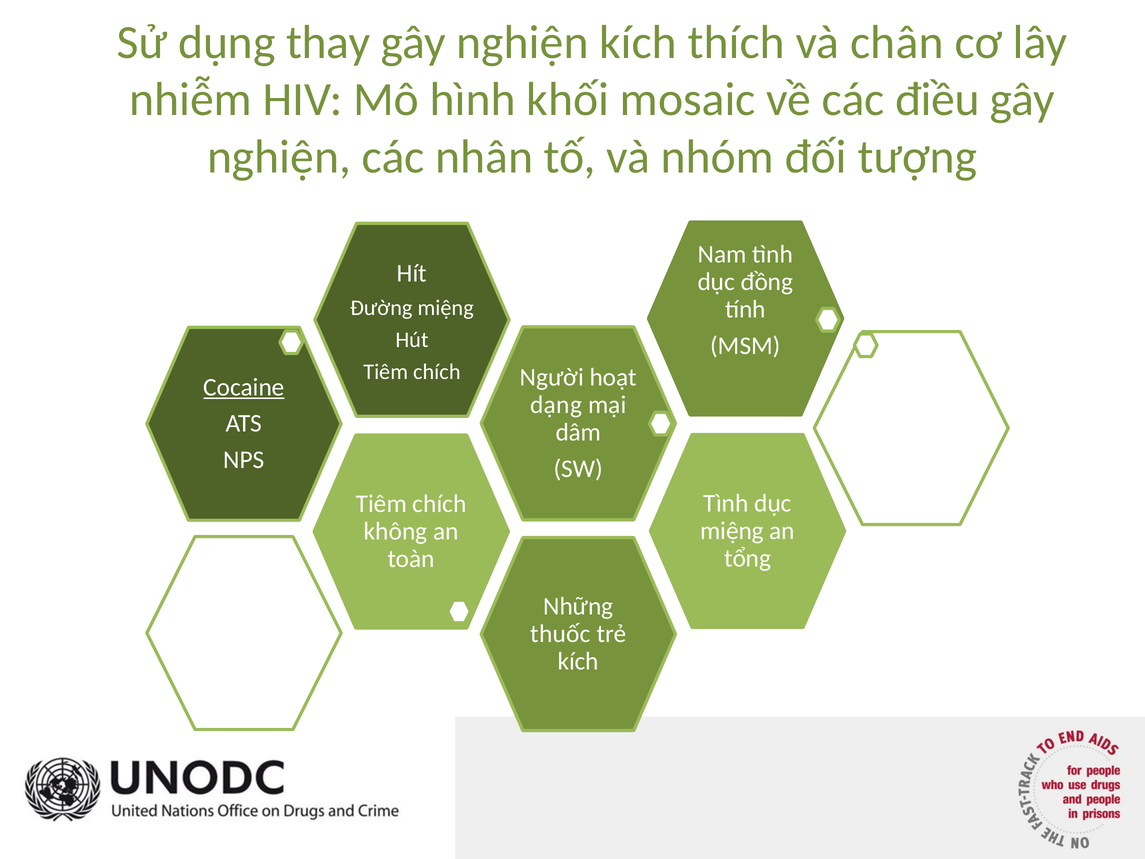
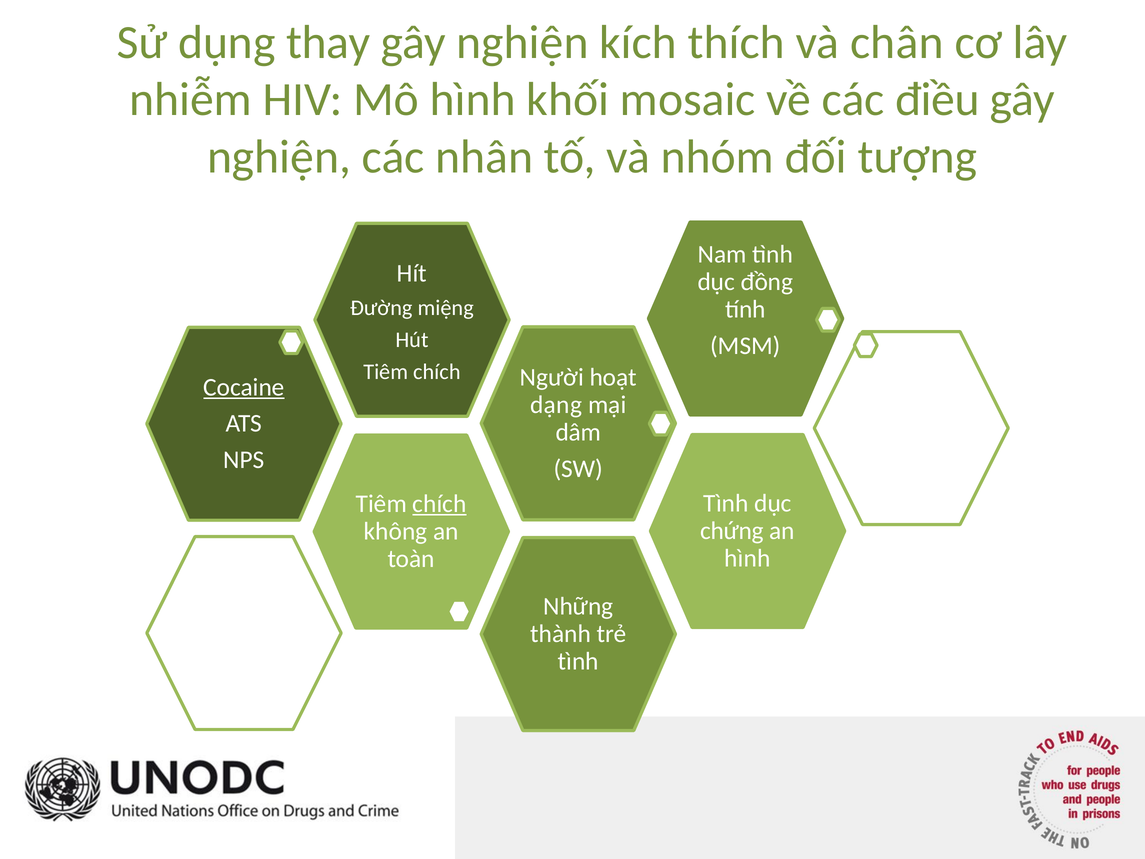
chích at (439, 504) underline: none -> present
miệng at (732, 531): miệng -> chứng
tổng at (748, 558): tổng -> hình
thuốc: thuốc -> thành
kích at (578, 661): kích -> tình
